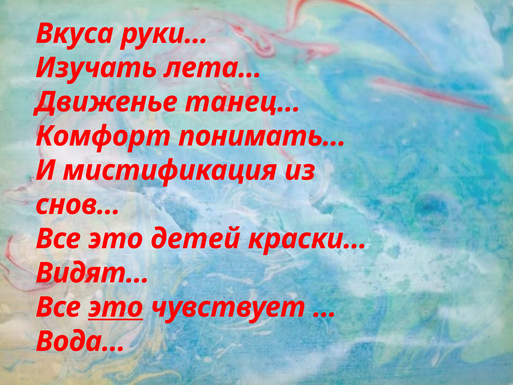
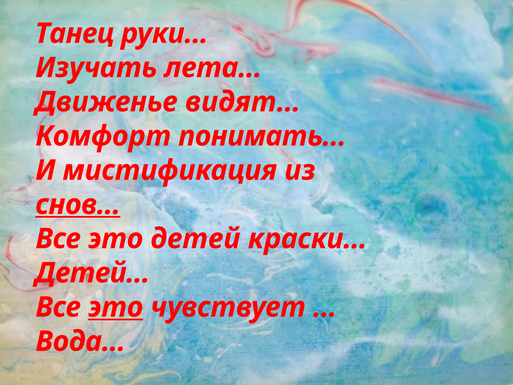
Вкуса: Вкуса -> Танец
танец…: танец… -> видят…
снов… underline: none -> present
Видят…: Видят… -> Детей…
